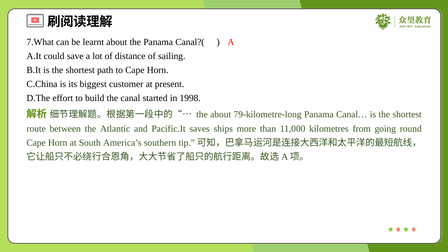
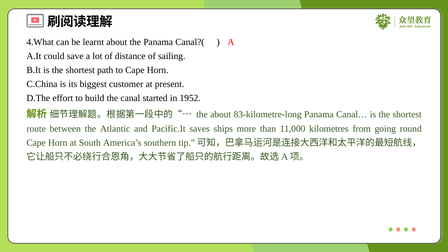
7.What: 7.What -> 4.What
1998: 1998 -> 1952
79-kilometre-long: 79-kilometre-long -> 83-kilometre-long
